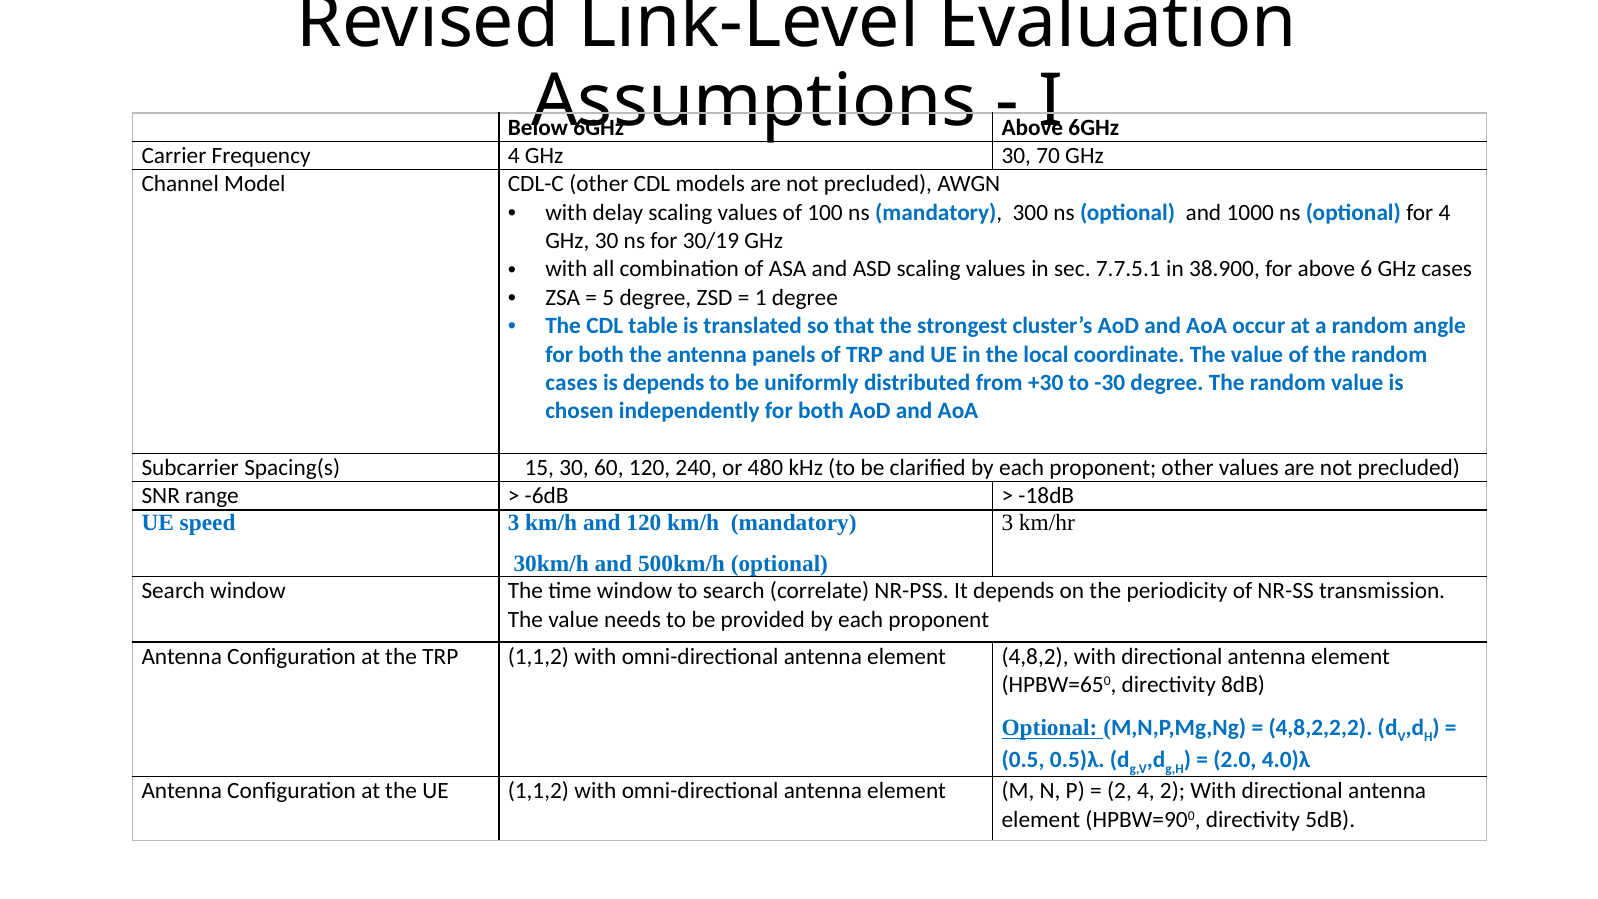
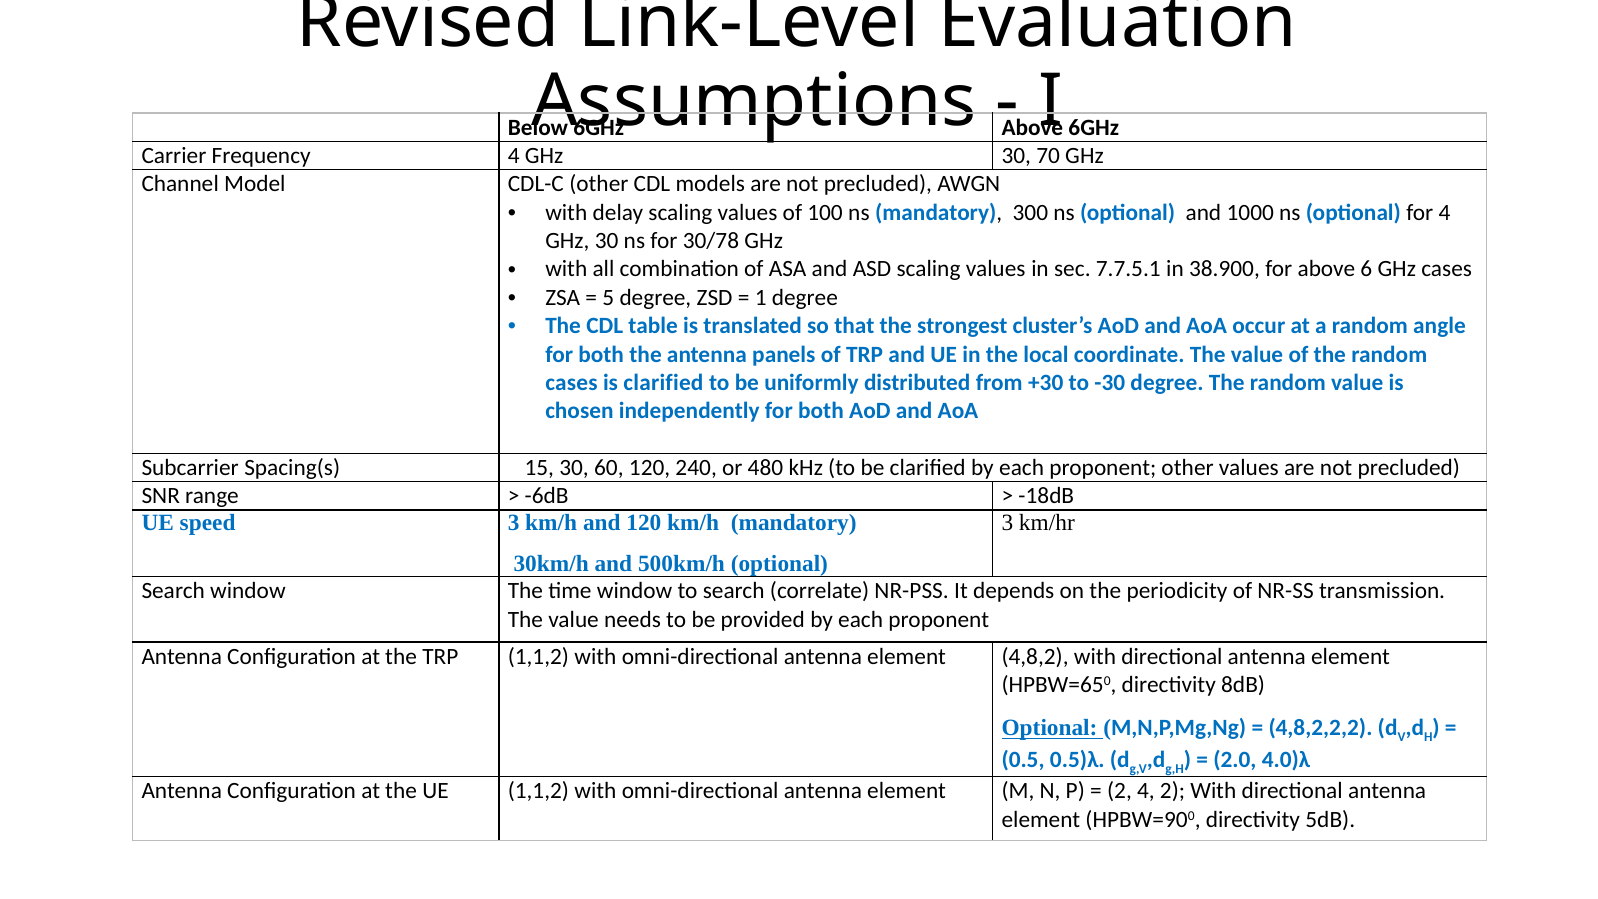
30/19: 30/19 -> 30/78
is depends: depends -> clarified
